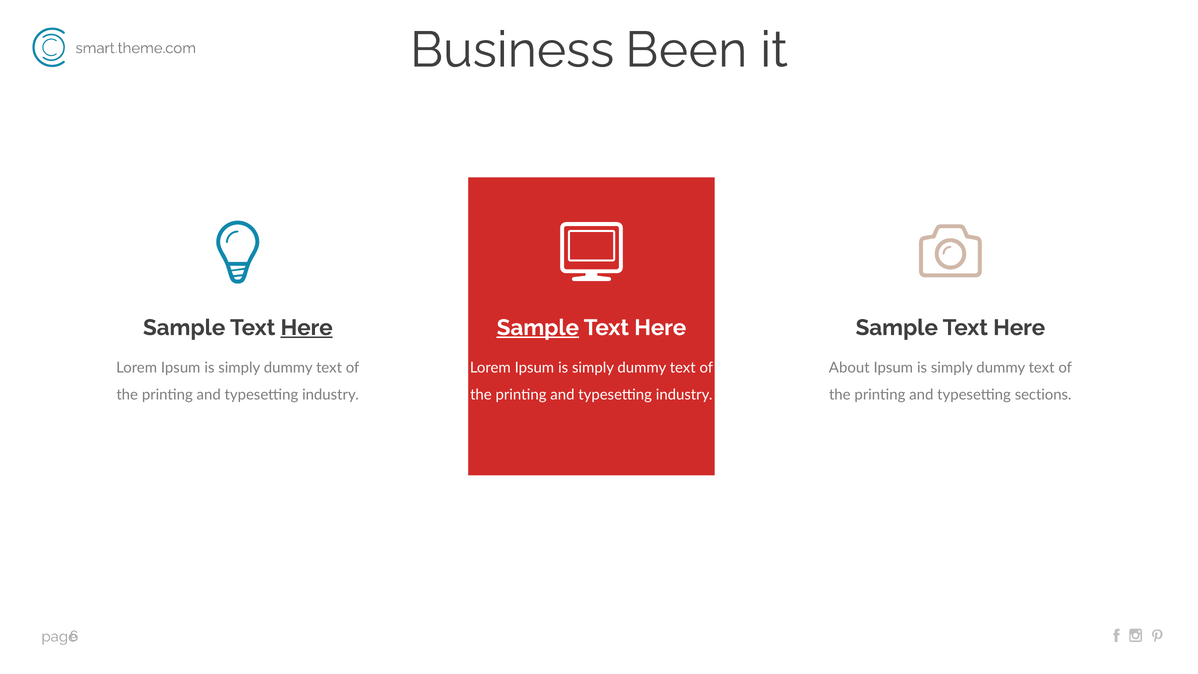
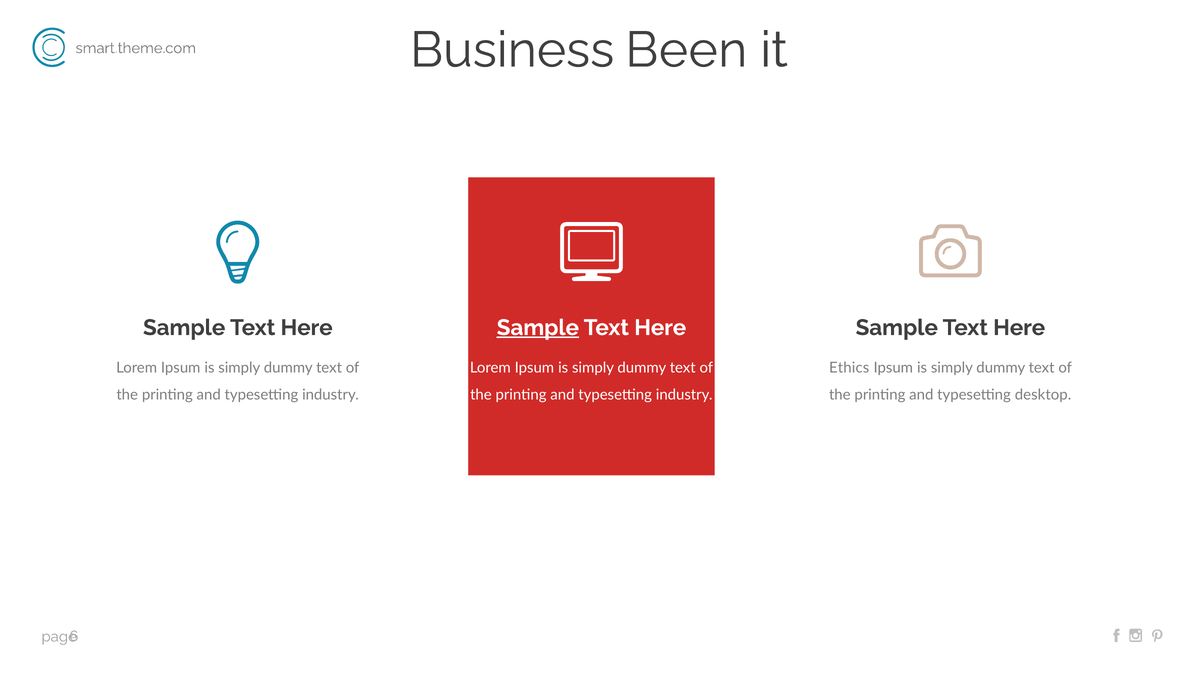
Here at (307, 328) underline: present -> none
About: About -> Ethics
sections: sections -> desktop
